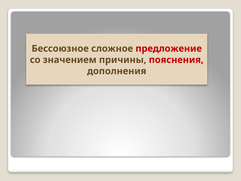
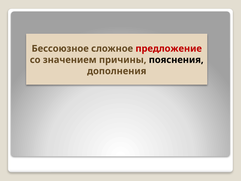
пояснения colour: red -> black
